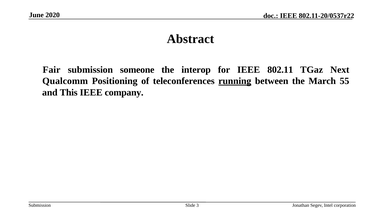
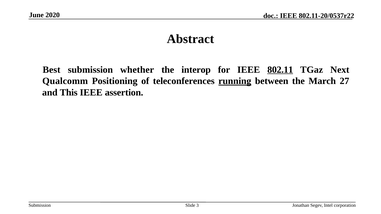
Fair: Fair -> Best
someone: someone -> whether
802.11 underline: none -> present
55: 55 -> 27
company: company -> assertion
